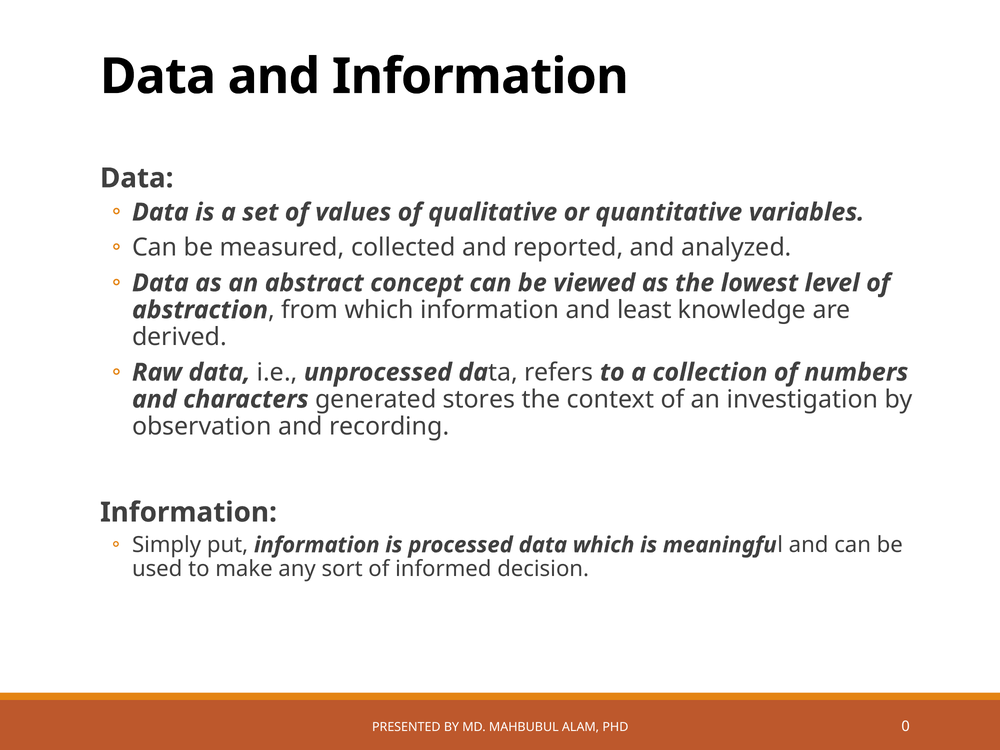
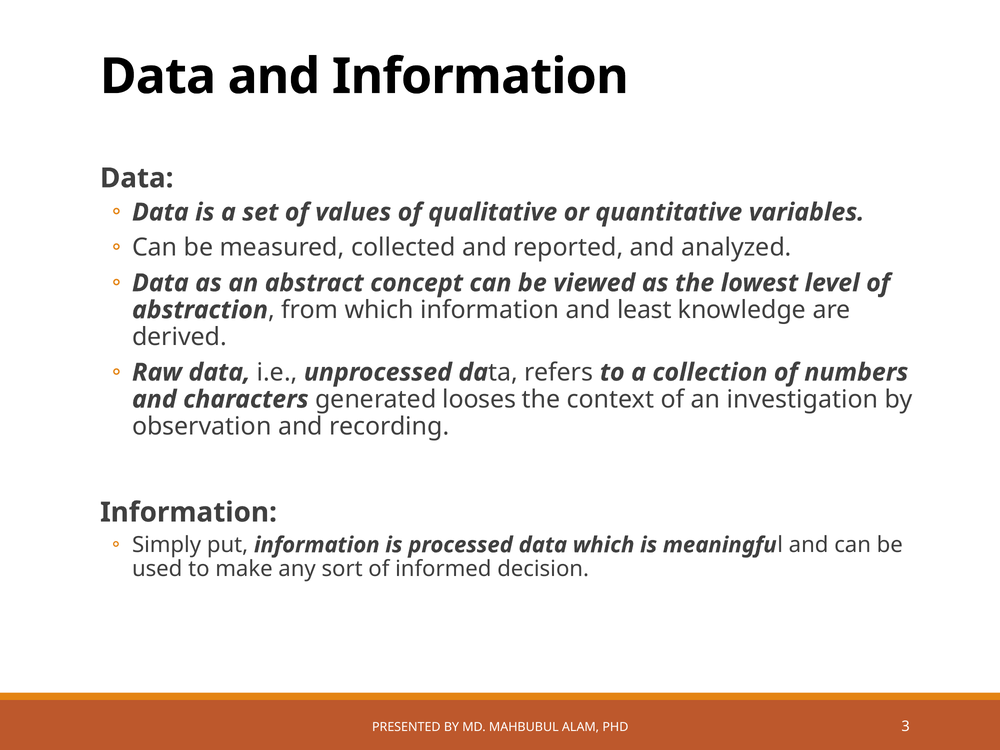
stores: stores -> looses
0: 0 -> 3
